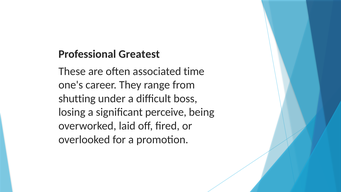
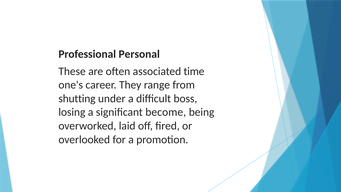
Greatest: Greatest -> Personal
perceive: perceive -> become
